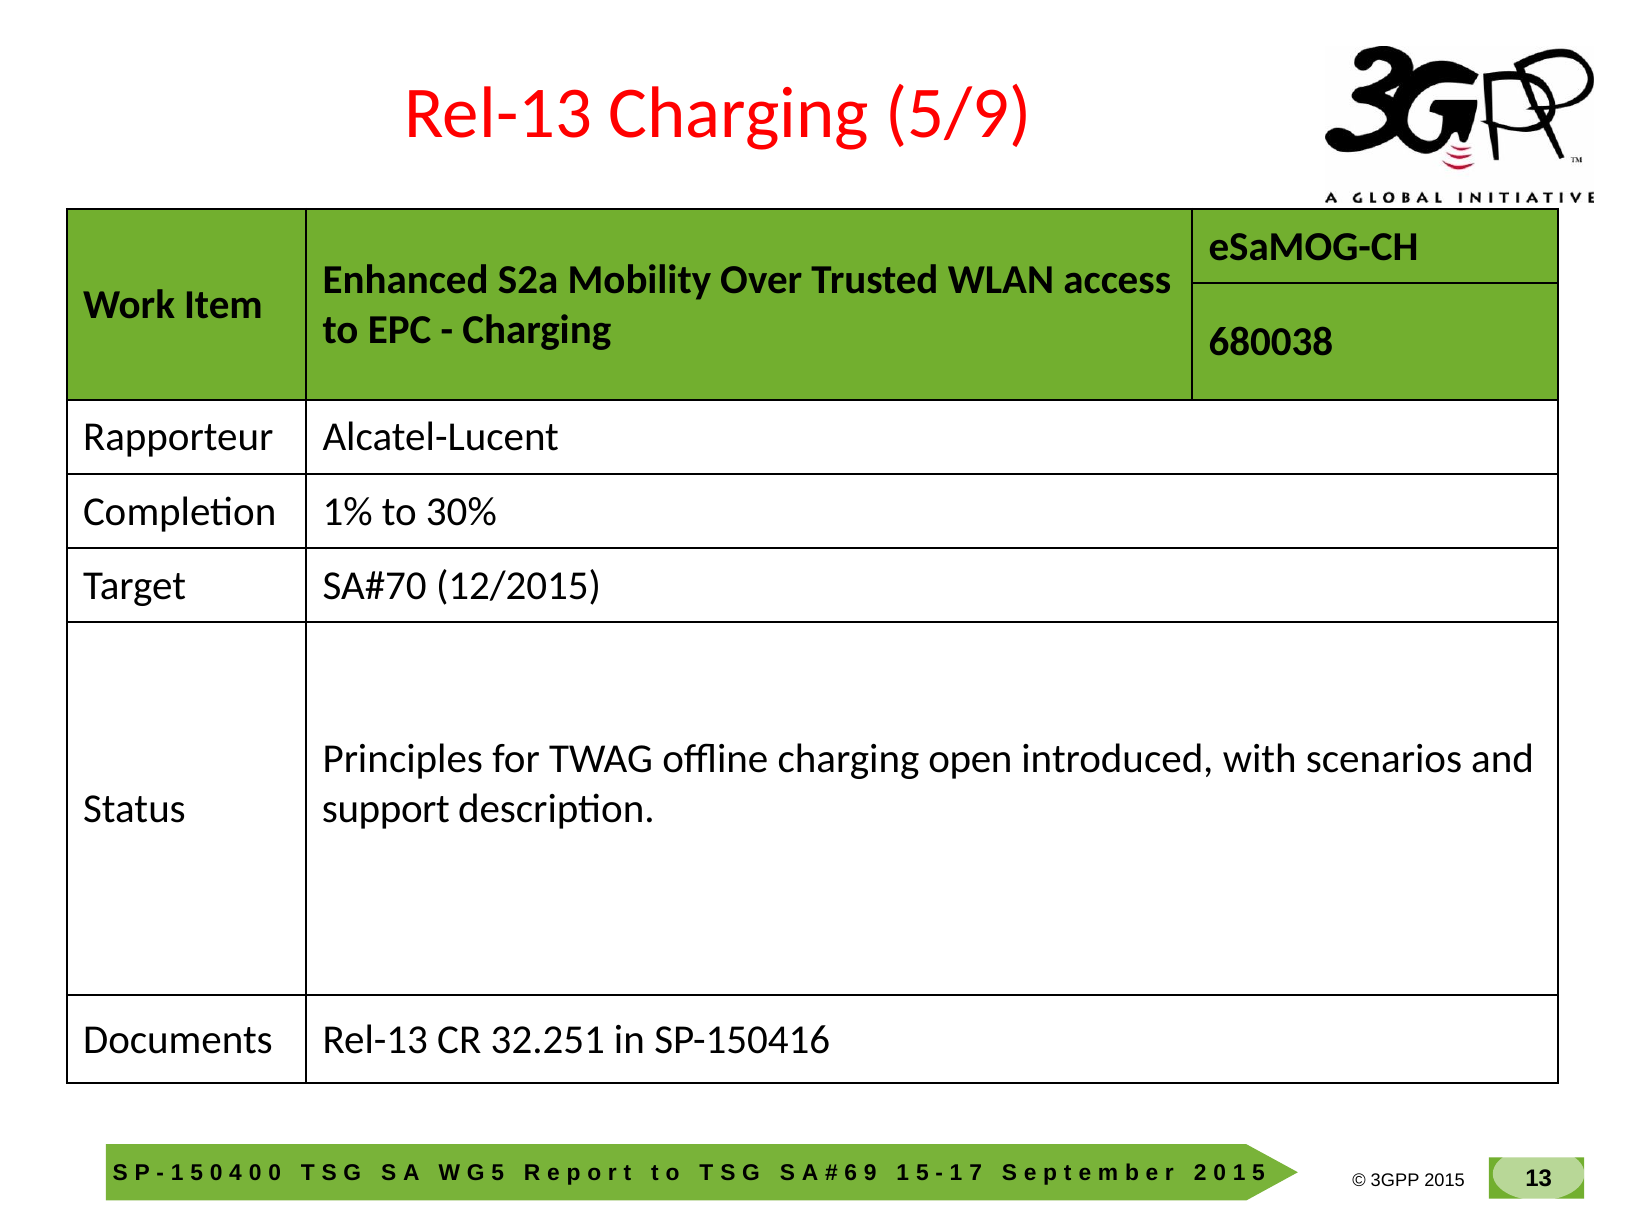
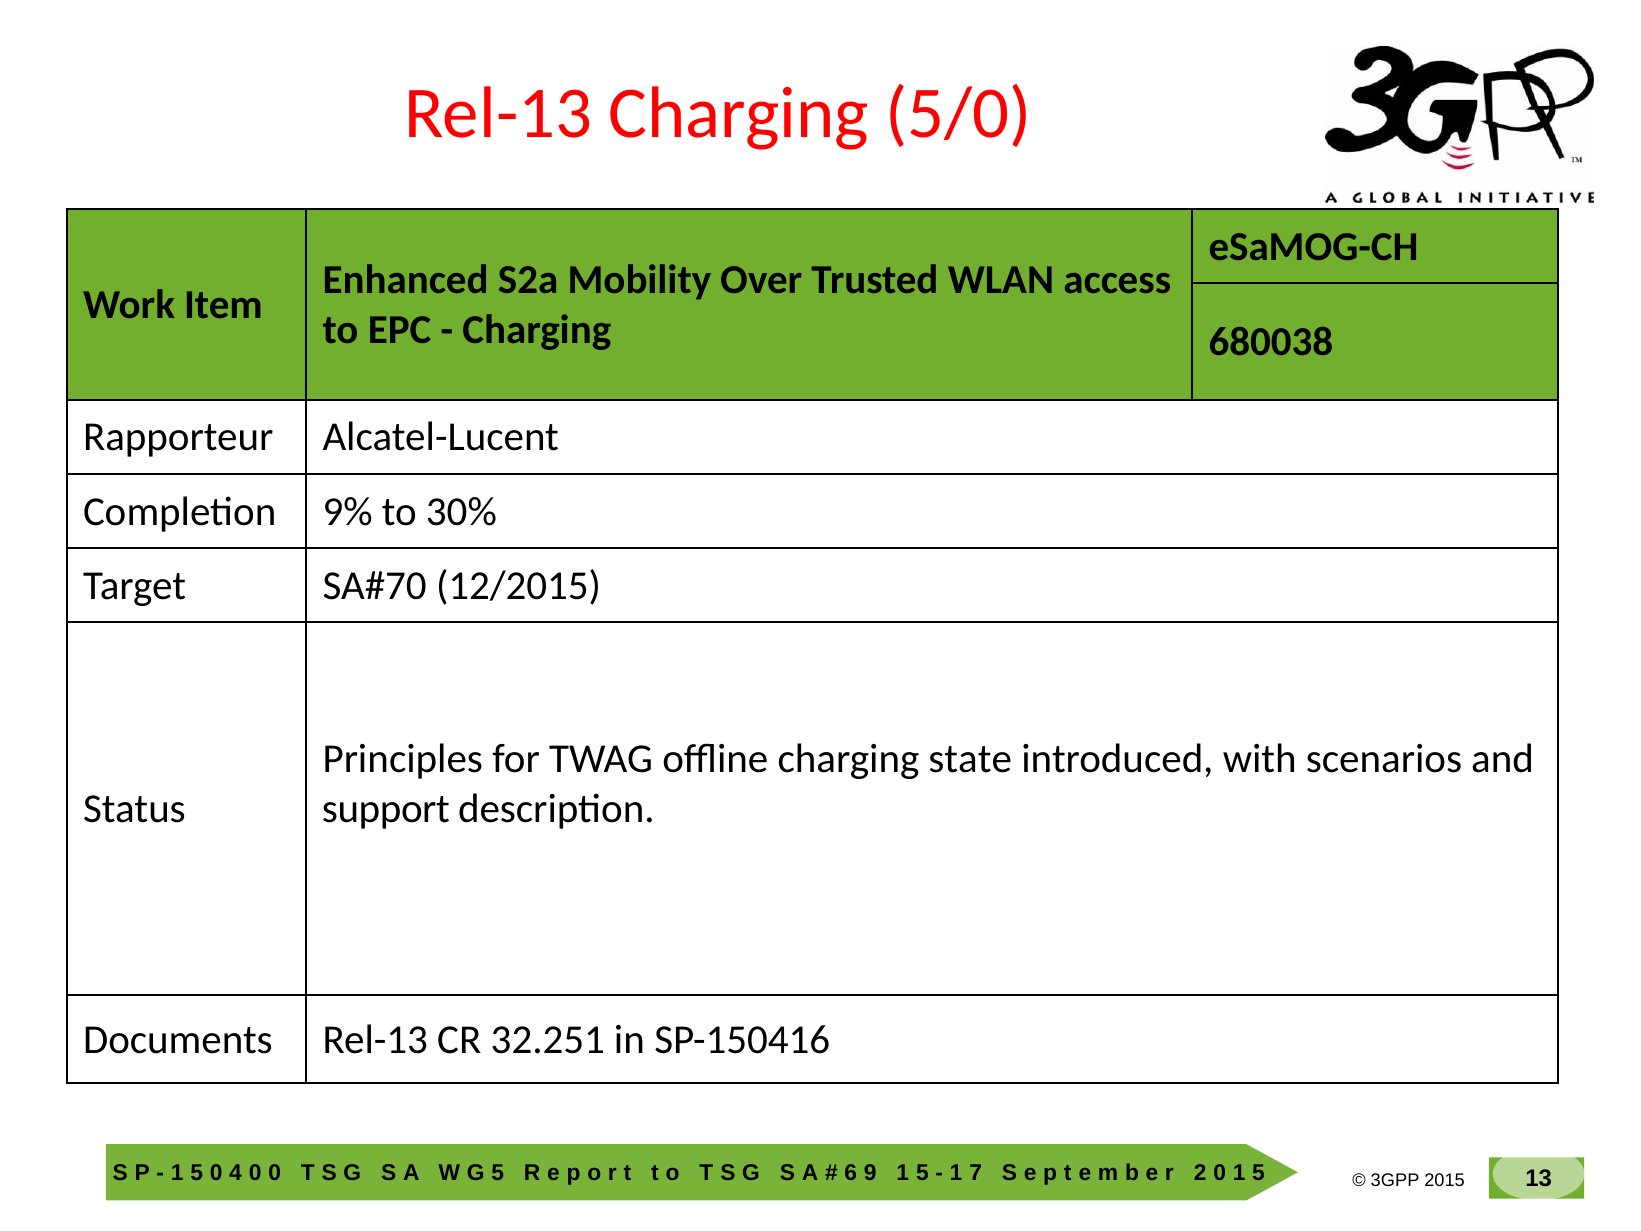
5/9: 5/9 -> 5/0
1%: 1% -> 9%
open: open -> state
